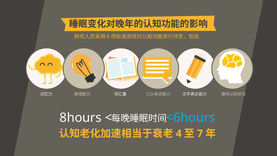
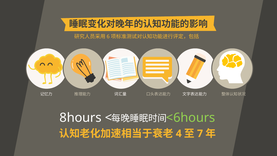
<6hours colour: light blue -> light green
